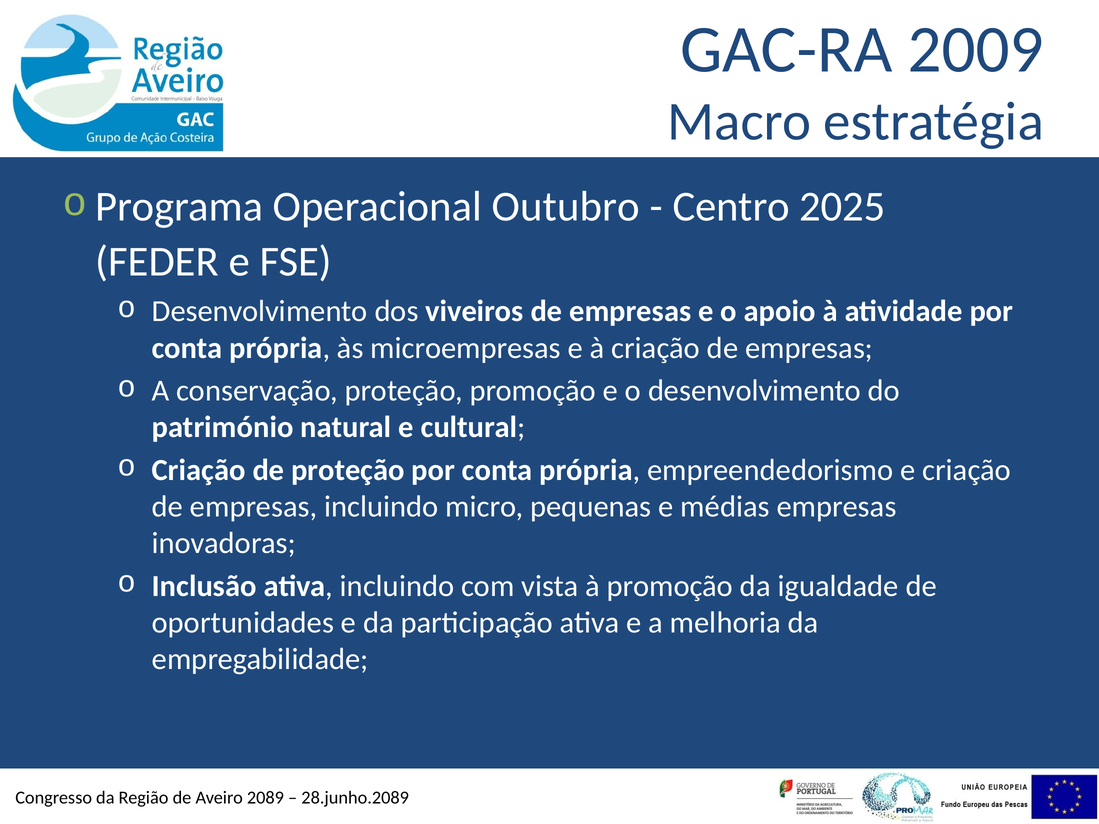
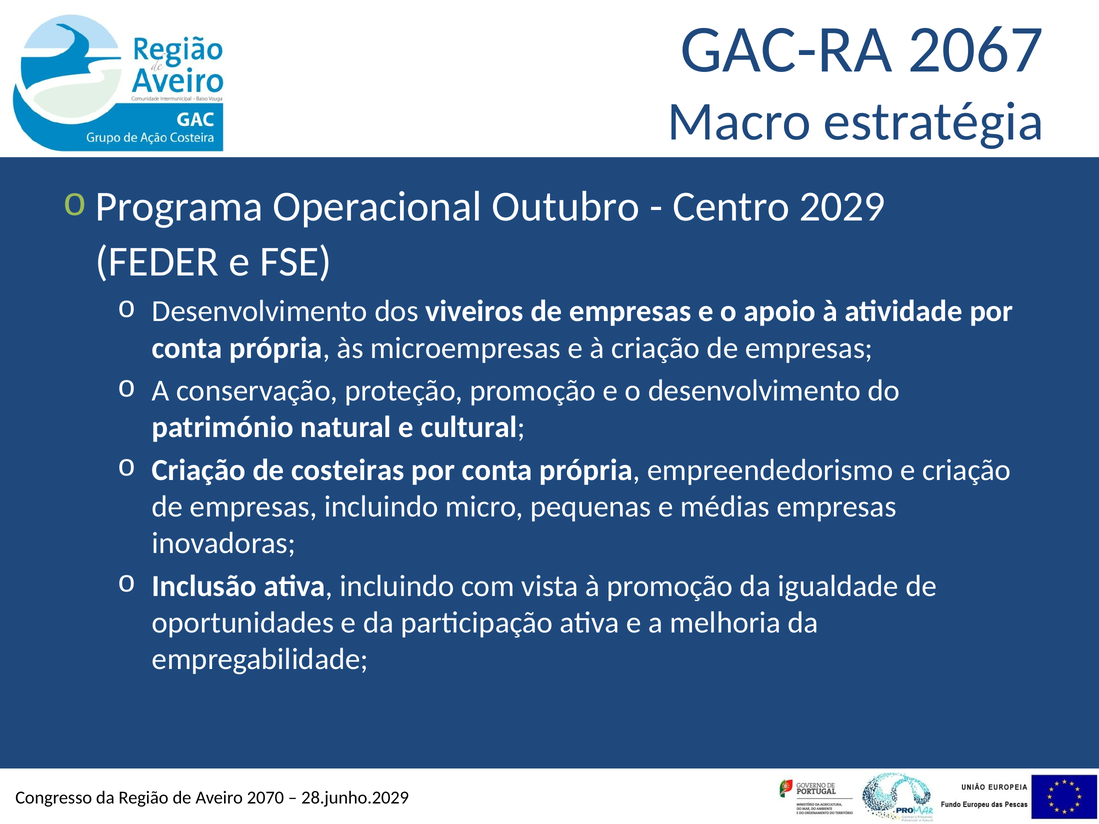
2009: 2009 -> 2067
2025: 2025 -> 2029
de proteção: proteção -> costeiras
2089: 2089 -> 2070
28.junho.2089: 28.junho.2089 -> 28.junho.2029
